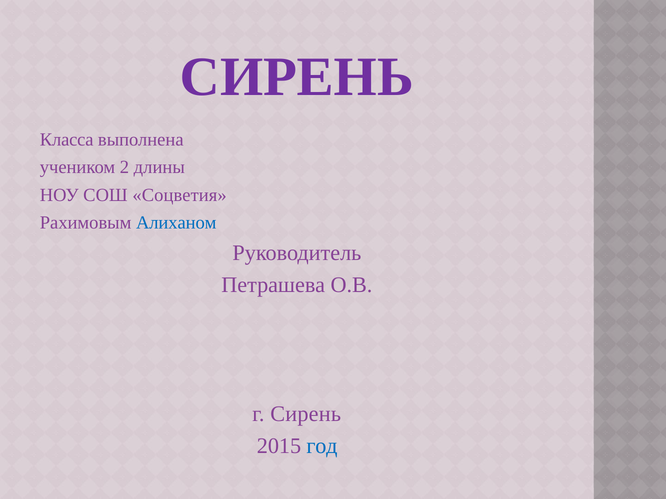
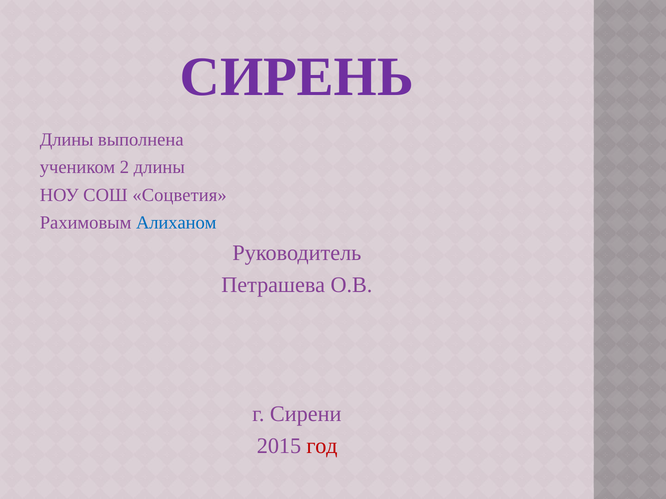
Класса at (67, 140): Класса -> Длины
г Сирень: Сирень -> Сирени
год colour: blue -> red
